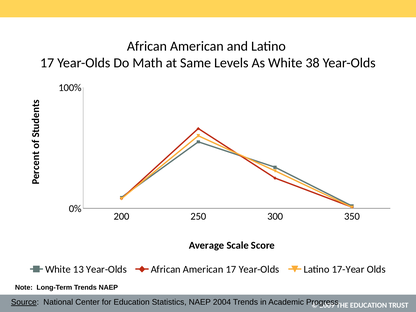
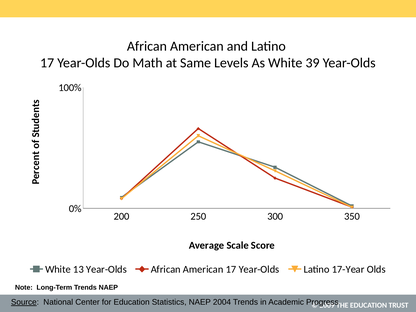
38: 38 -> 39
